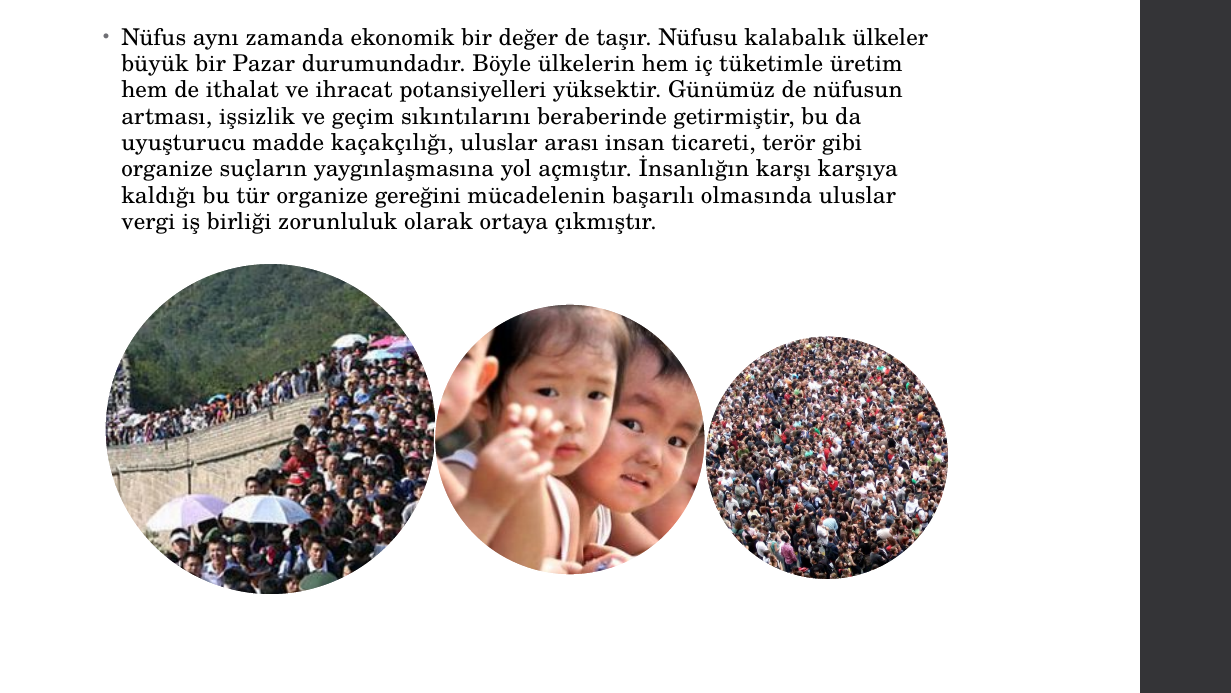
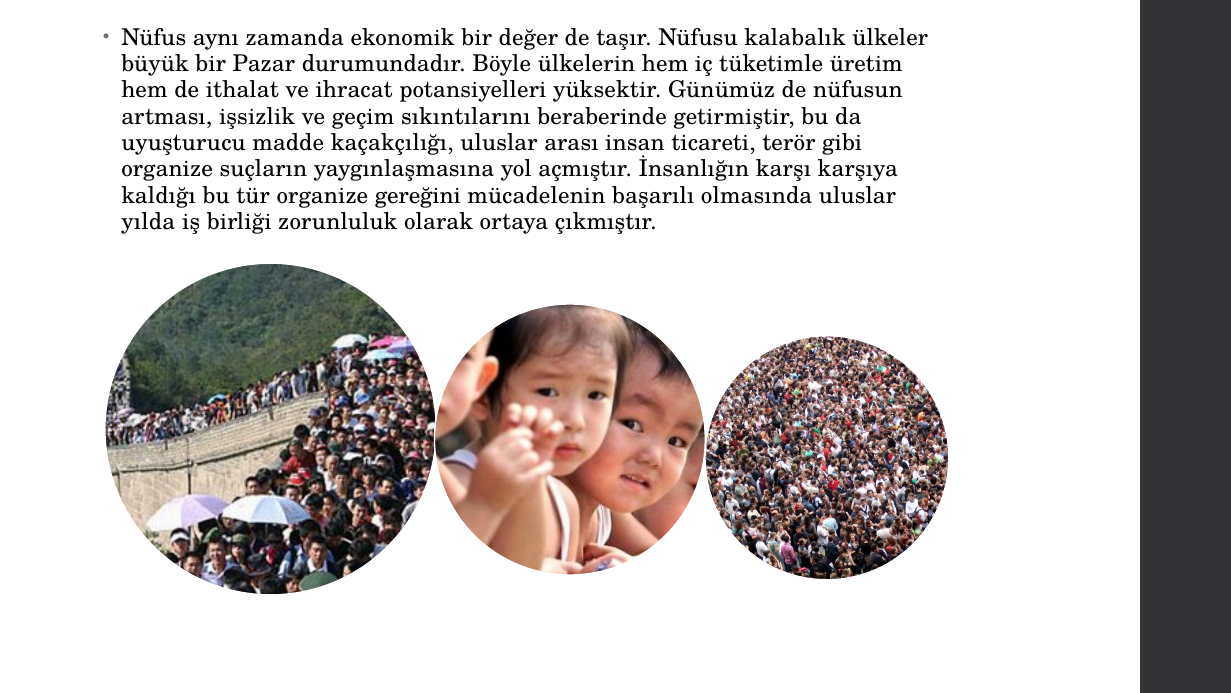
vergi: vergi -> yılda
